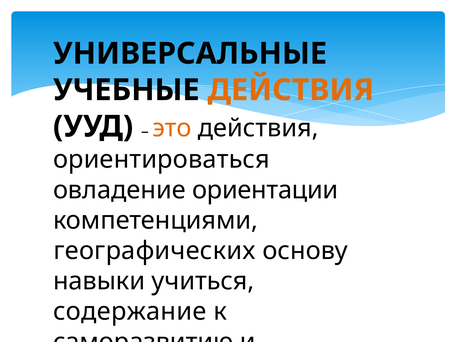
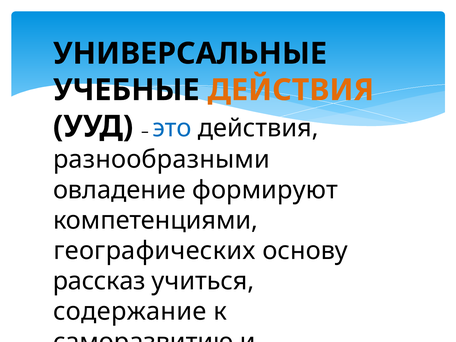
это colour: orange -> blue
ориентироваться: ориентироваться -> разнообразными
ориентации: ориентации -> формируют
навыки: навыки -> рассказ
